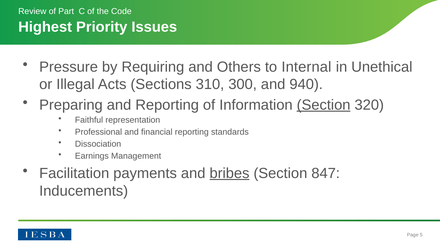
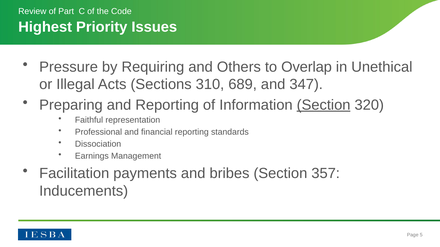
Internal: Internal -> Overlap
300: 300 -> 689
940: 940 -> 347
bribes underline: present -> none
847: 847 -> 357
